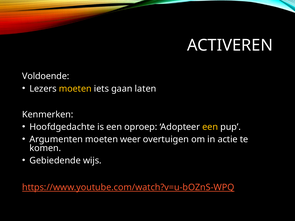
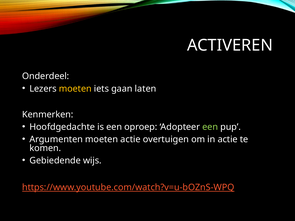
Voldoende: Voldoende -> Onderdeel
een at (210, 127) colour: yellow -> light green
moeten weer: weer -> actie
